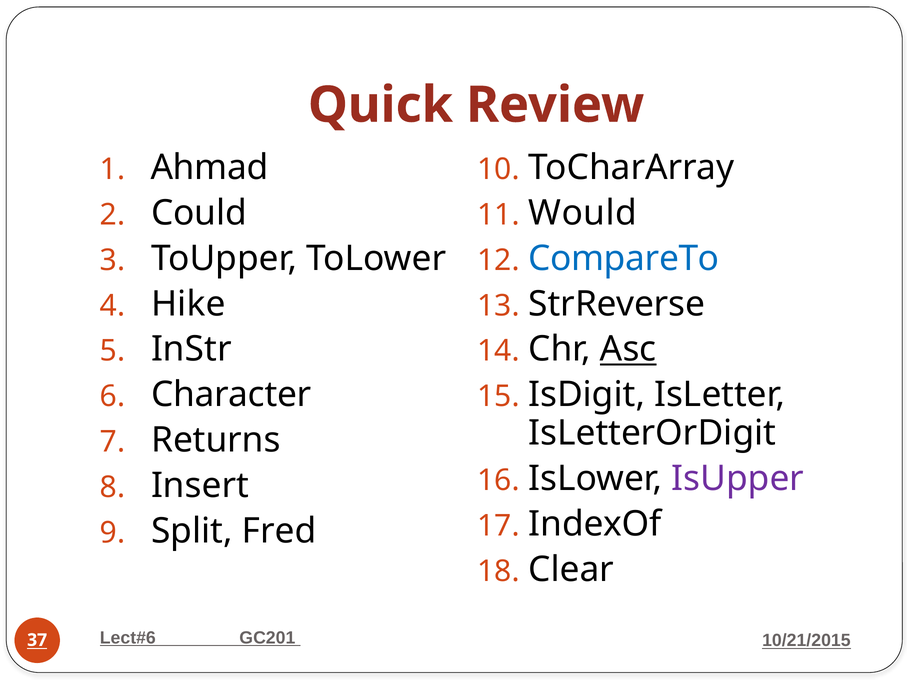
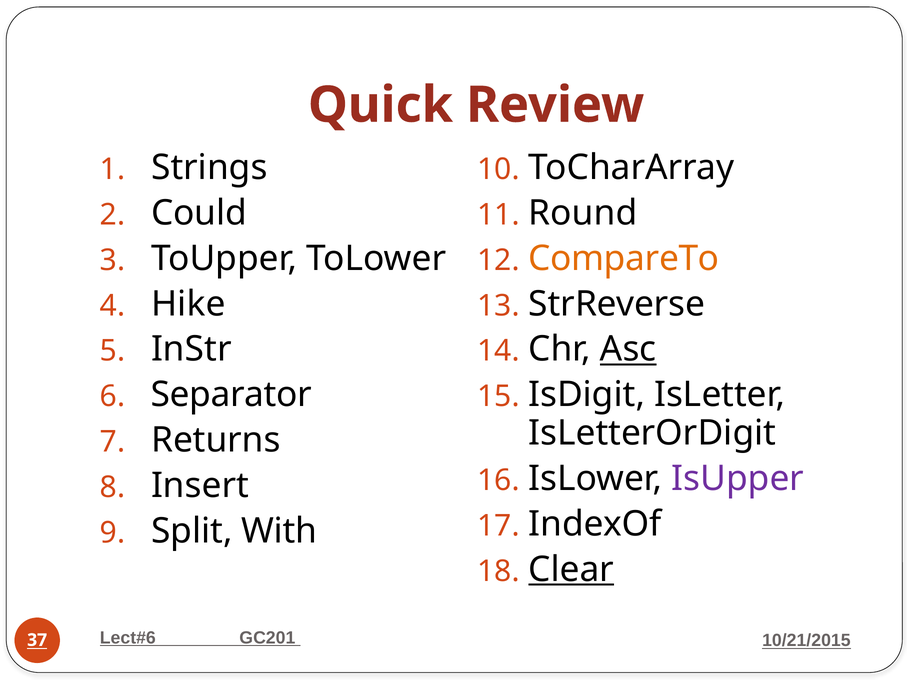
Ahmad: Ahmad -> Strings
Would: Would -> Round
CompareTo colour: blue -> orange
Character: Character -> Separator
Fred: Fred -> With
Clear underline: none -> present
